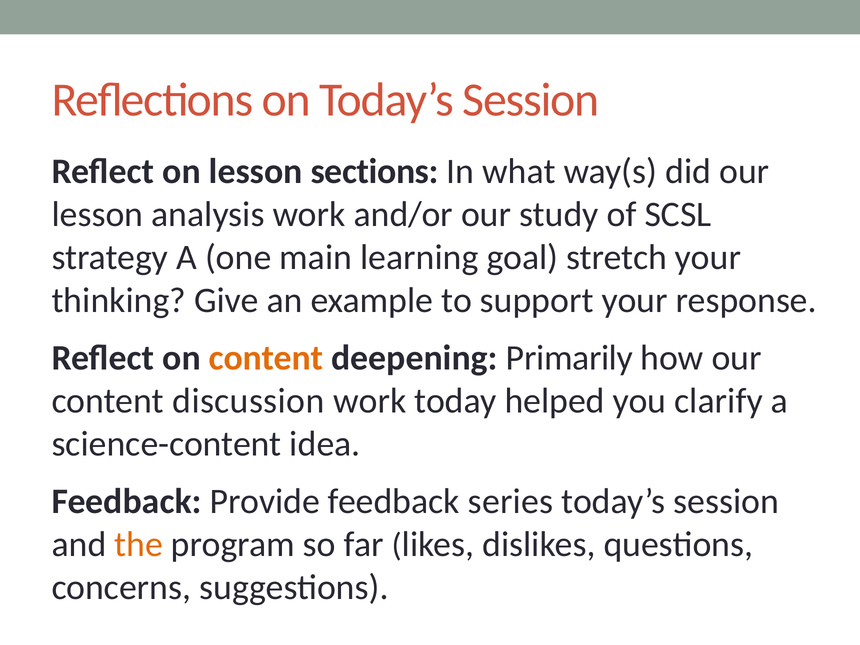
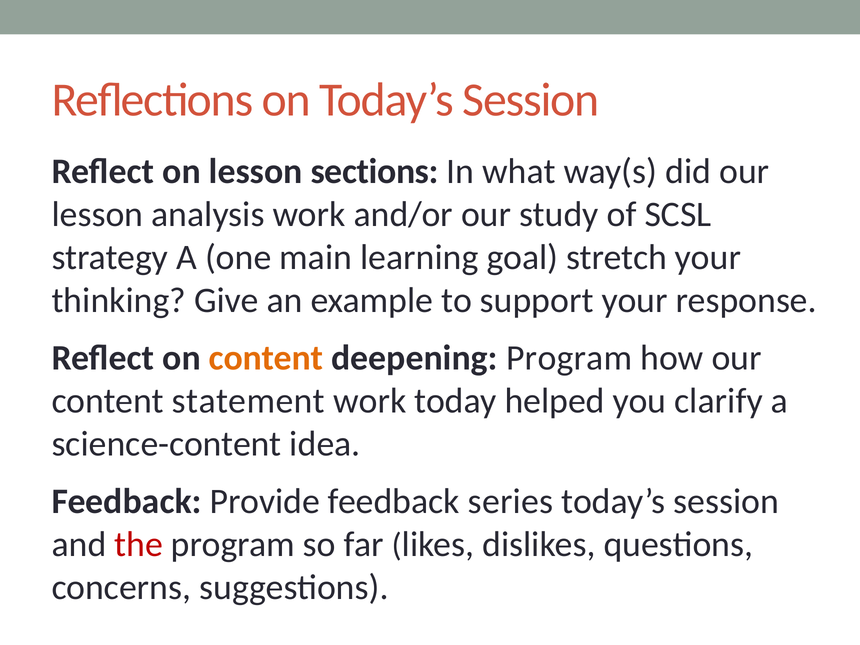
deepening Primarily: Primarily -> Program
discussion: discussion -> statement
the colour: orange -> red
